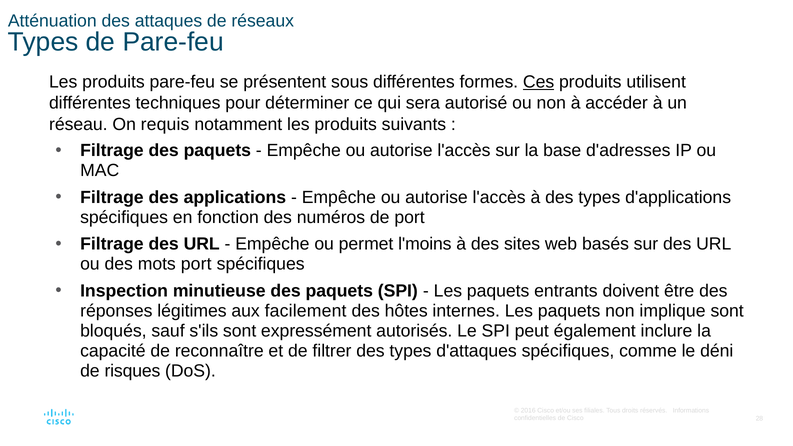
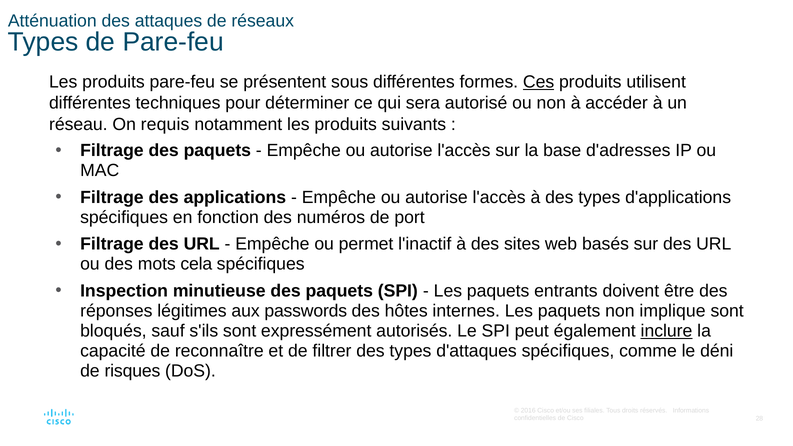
l'moins: l'moins -> l'inactif
mots port: port -> cela
facilement: facilement -> passwords
inclure underline: none -> present
